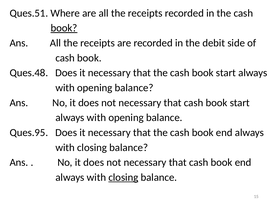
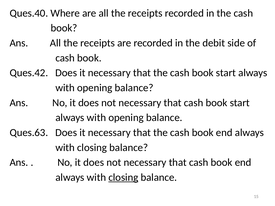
Ques.51: Ques.51 -> Ques.40
book at (64, 28) underline: present -> none
Ques.48: Ques.48 -> Ques.42
Ques.95: Ques.95 -> Ques.63
